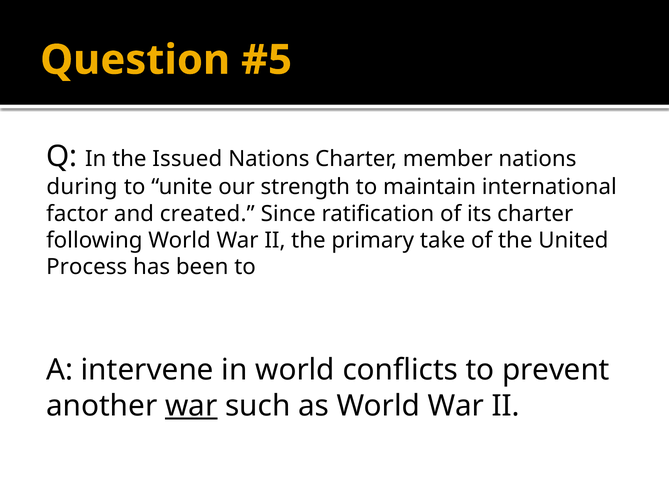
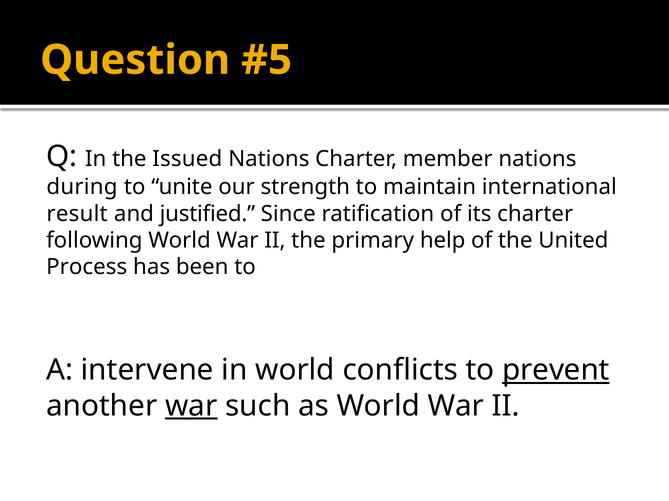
factor: factor -> result
created: created -> justified
take: take -> help
prevent underline: none -> present
